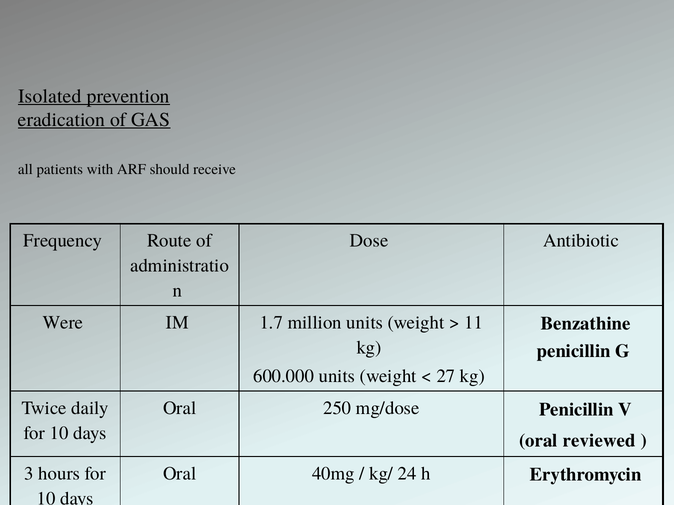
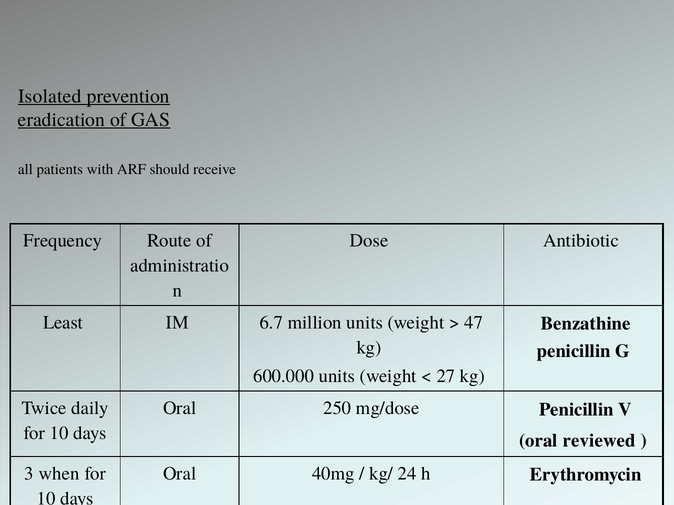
Were: Were -> Least
1.7: 1.7 -> 6.7
11: 11 -> 47
hours: hours -> when
